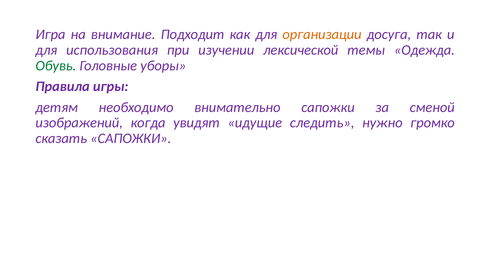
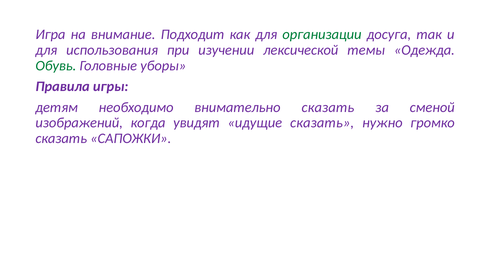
организации colour: orange -> green
внимательно сапожки: сапожки -> сказать
идущие следить: следить -> сказать
